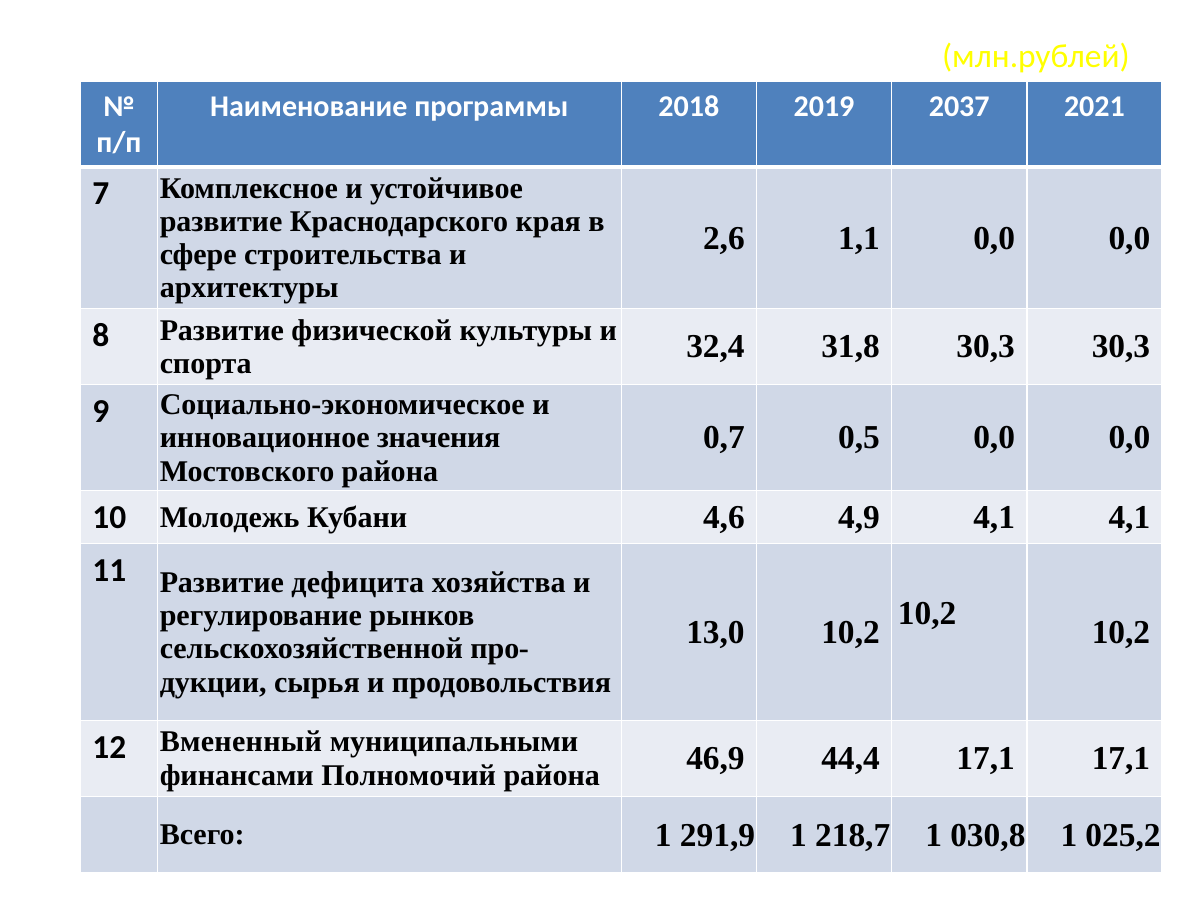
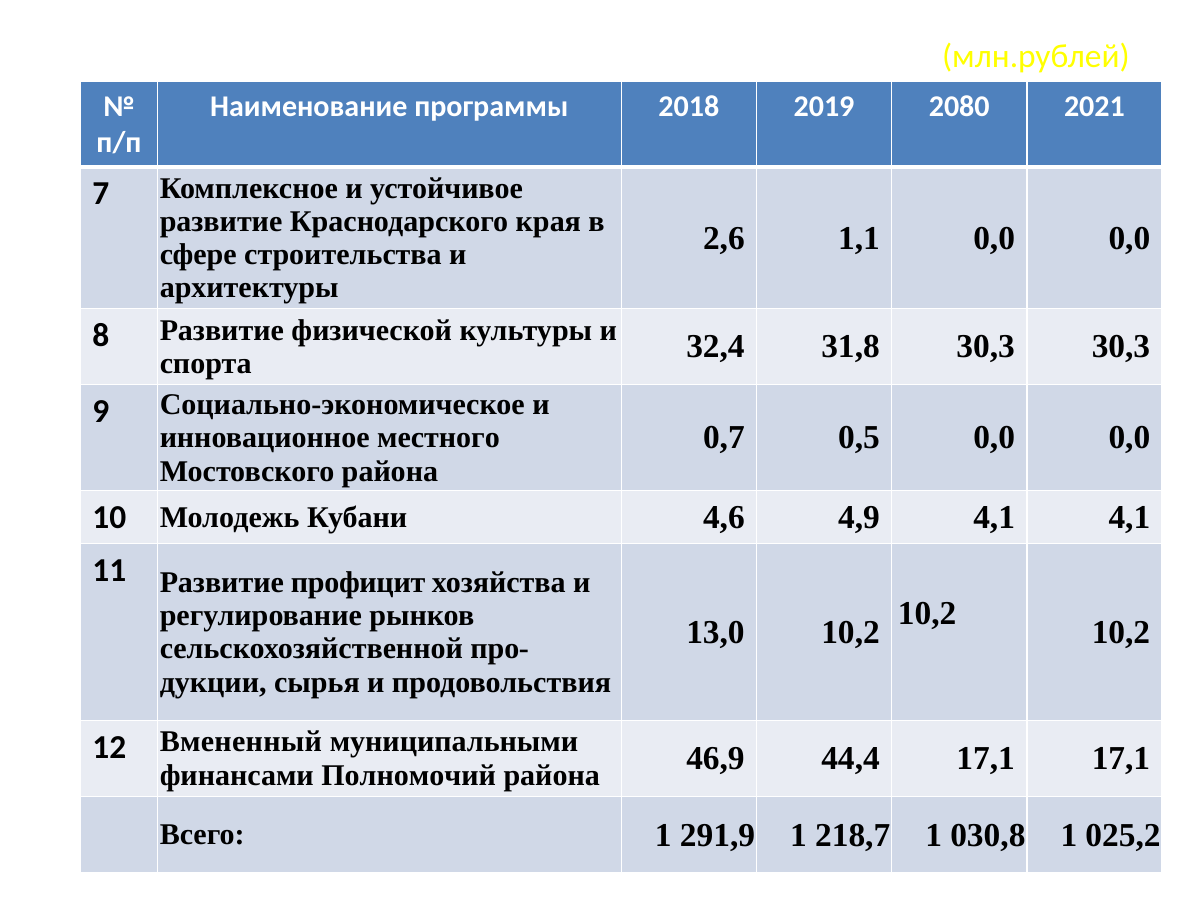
2037: 2037 -> 2080
значения: значения -> местного
дефицита: дефицита -> профицит
